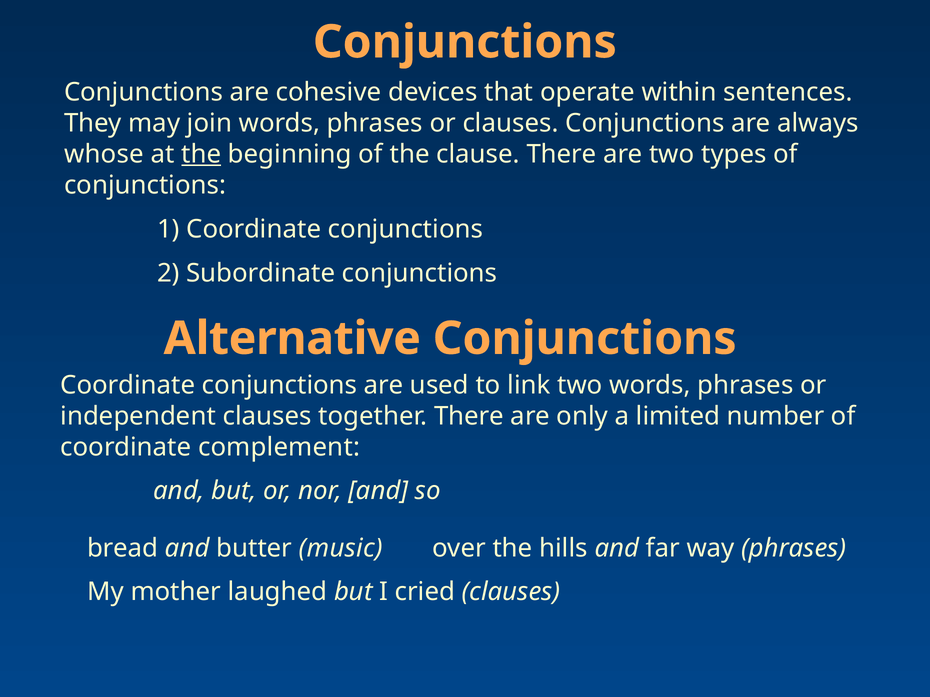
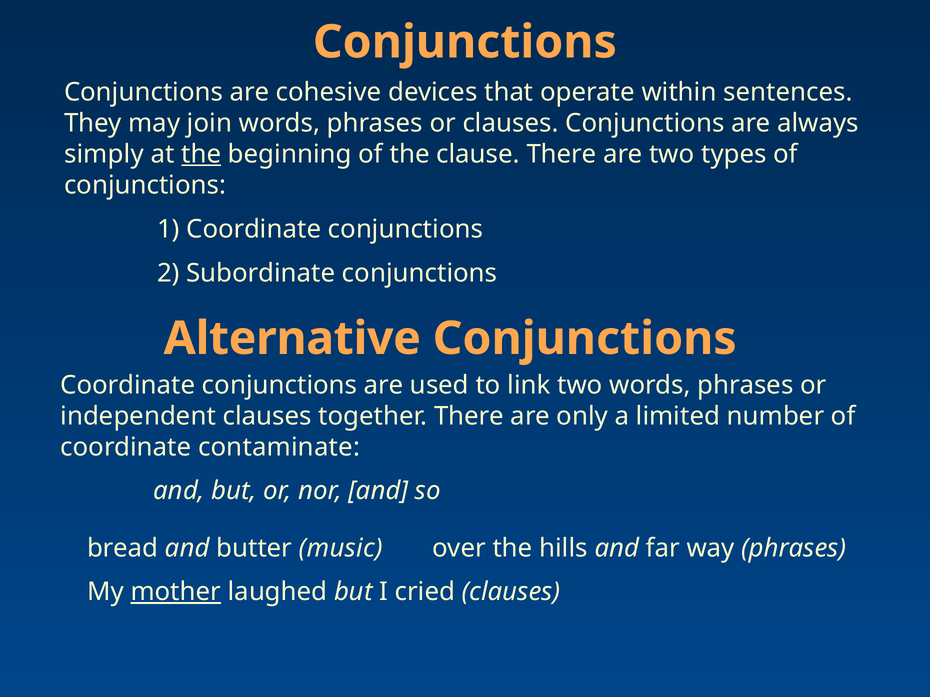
whose: whose -> simply
complement: complement -> contaminate
mother underline: none -> present
